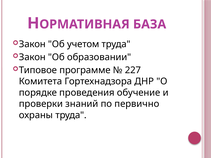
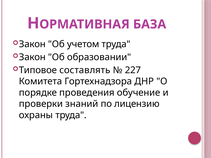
программе: программе -> составлять
первично: первично -> лицензию
